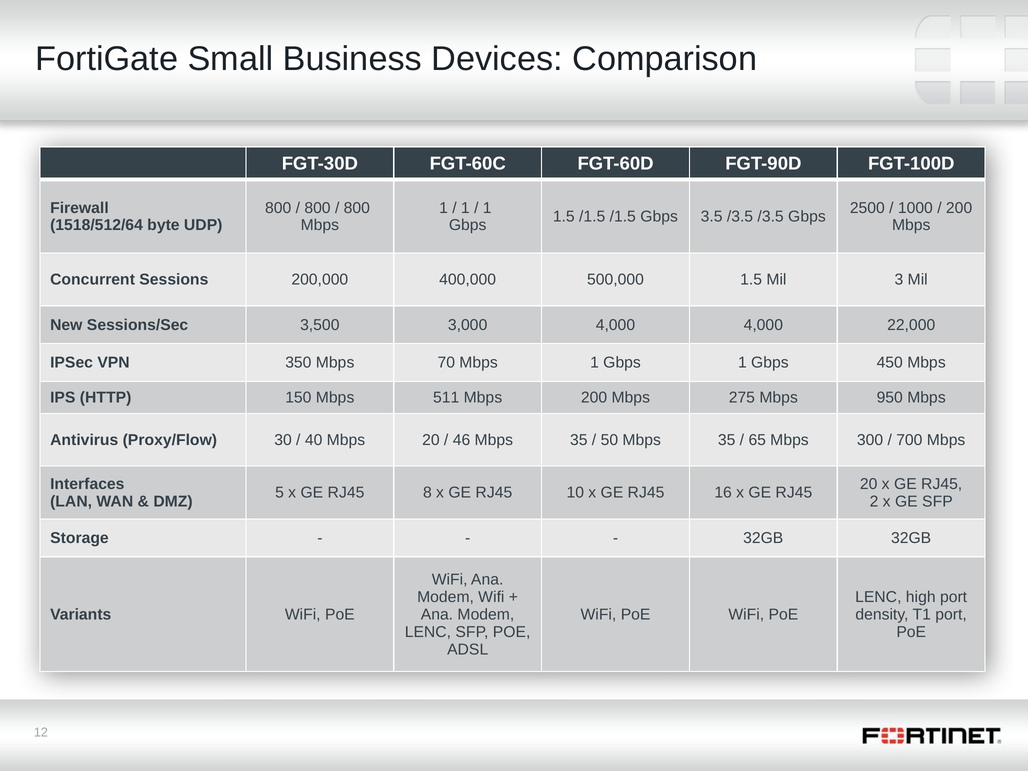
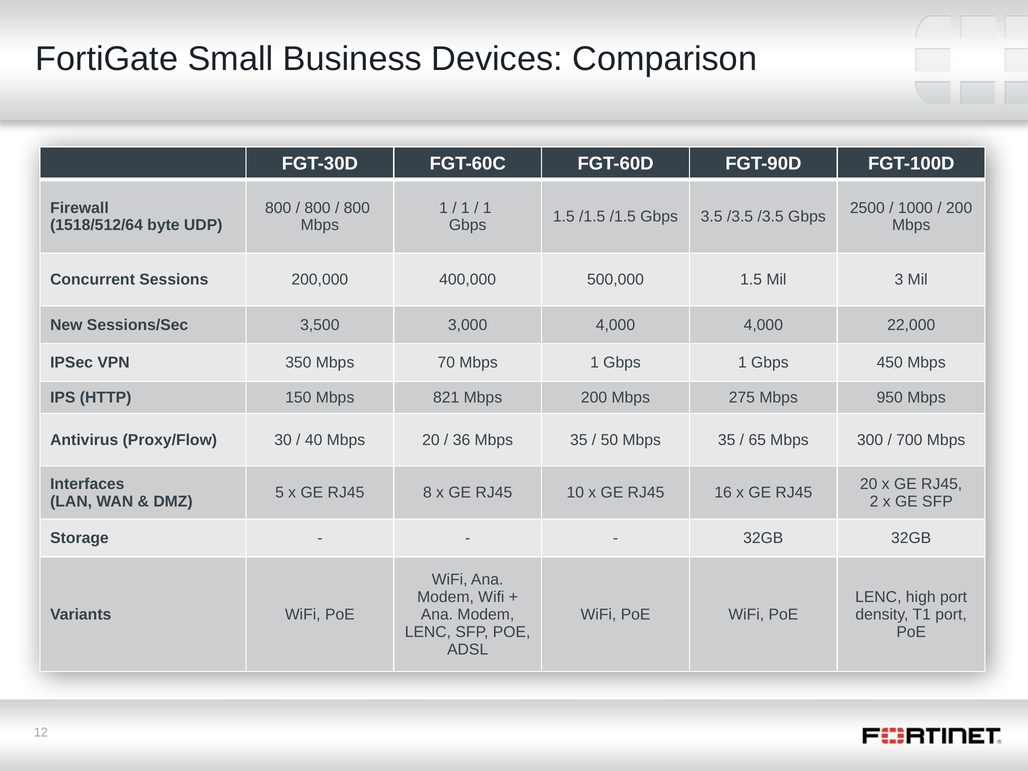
511: 511 -> 821
46: 46 -> 36
